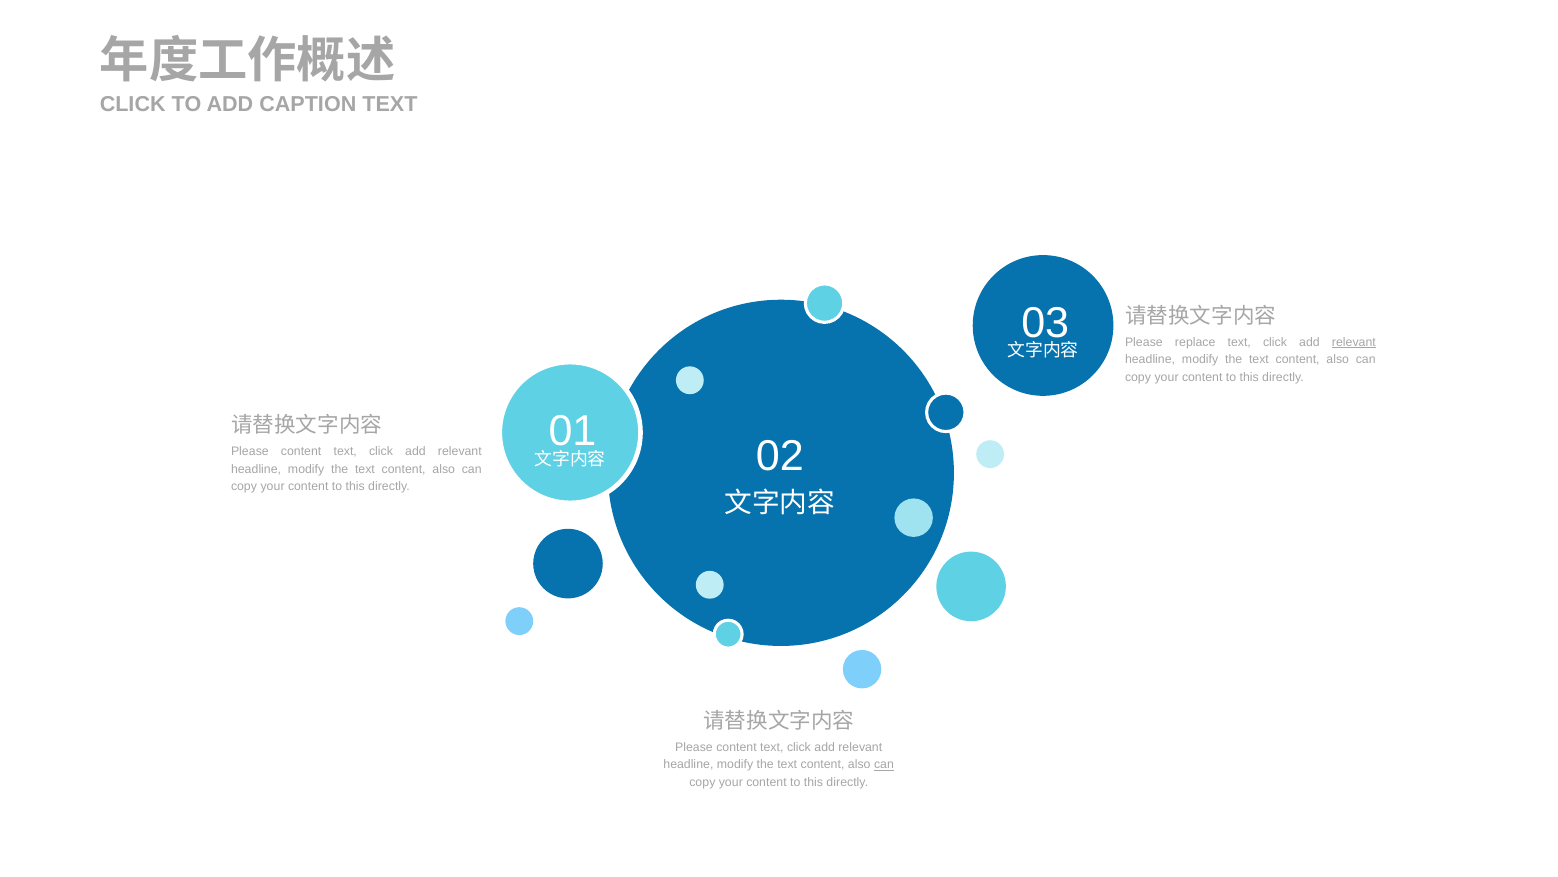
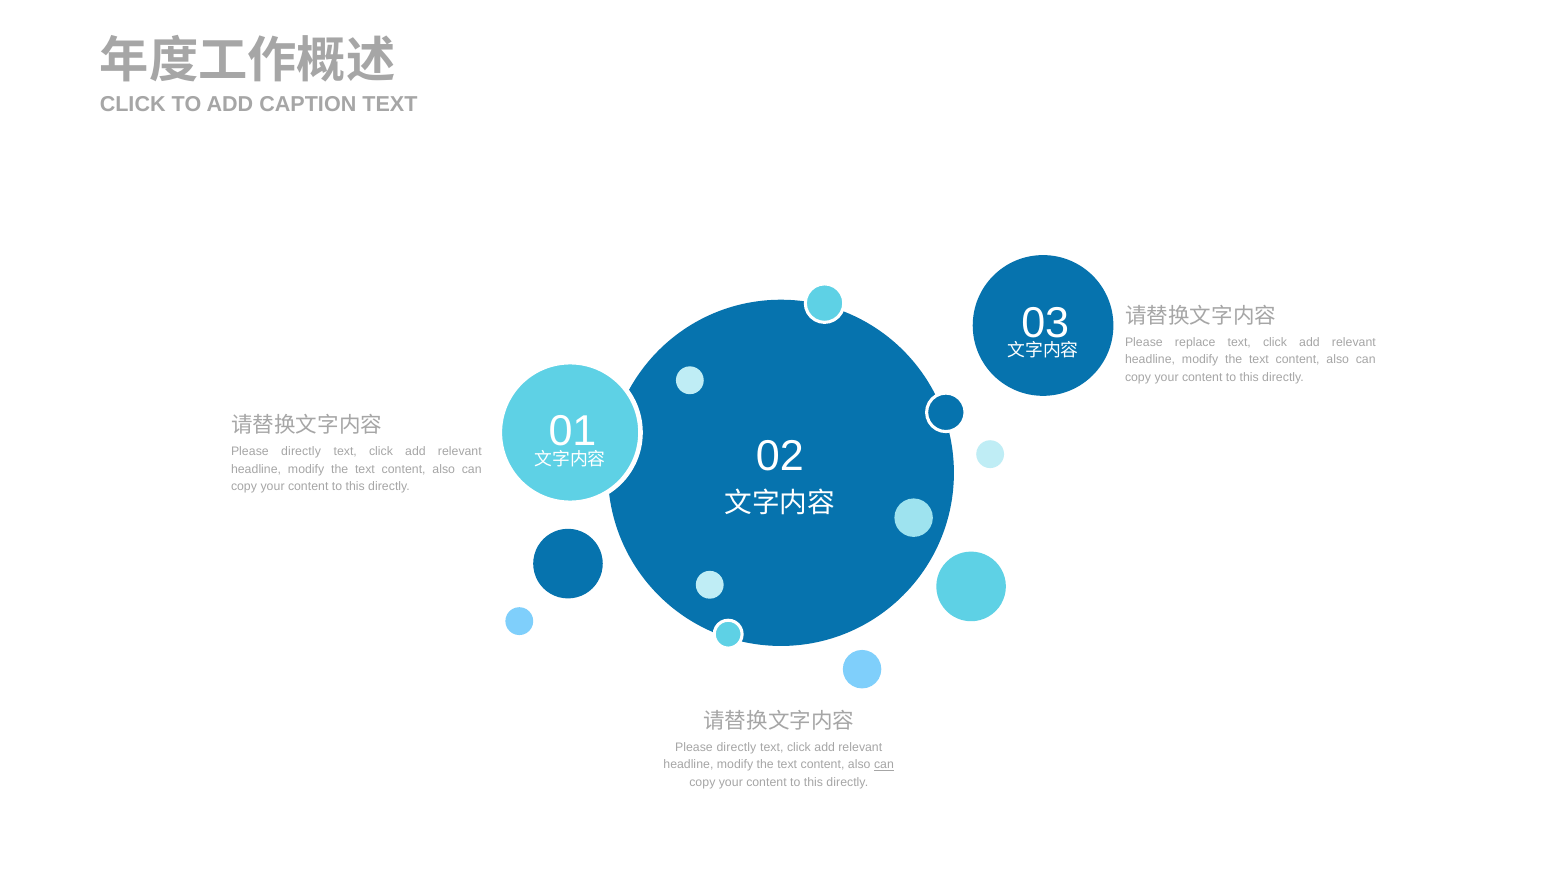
relevant at (1354, 342) underline: present -> none
content at (301, 451): content -> directly
content at (736, 746): content -> directly
